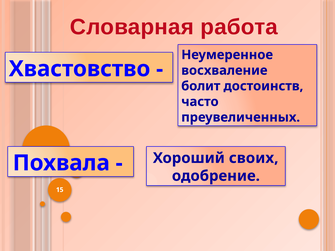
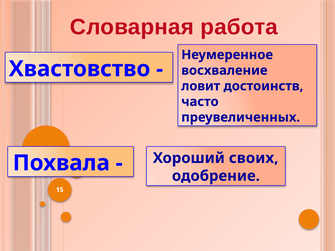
болит: болит -> ловит
